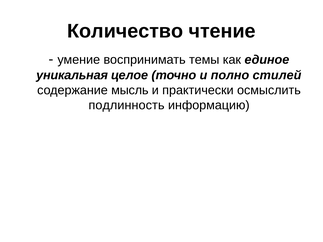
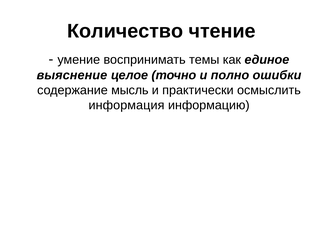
уникальная: уникальная -> выяснение
стилей: стилей -> ошибки
подлинность: подлинность -> информация
